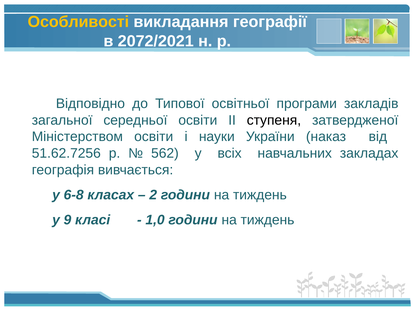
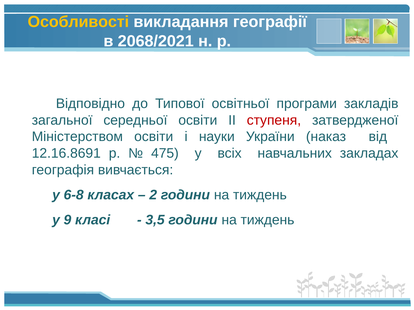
2072/2021: 2072/2021 -> 2068/2021
ступеня colour: black -> red
51.62.7256: 51.62.7256 -> 12.16.8691
562: 562 -> 475
1,0: 1,0 -> 3,5
